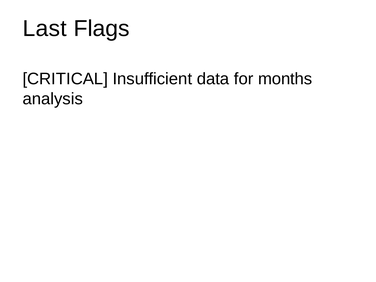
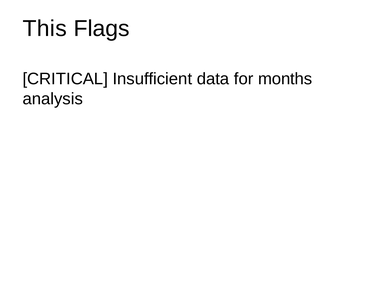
Last: Last -> This
